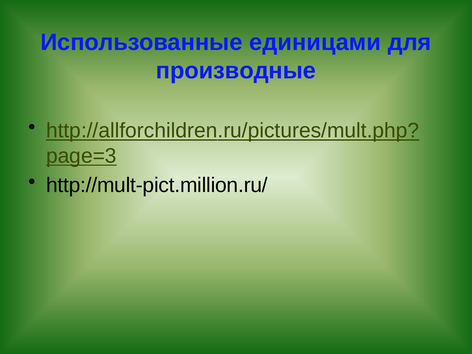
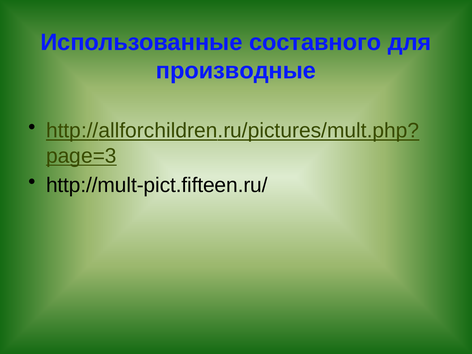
единицами: единицами -> составного
http://mult-pict.million.ru/: http://mult-pict.million.ru/ -> http://mult-pict.fifteen.ru/
